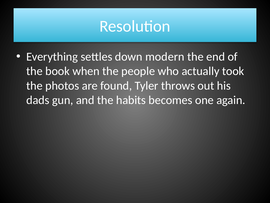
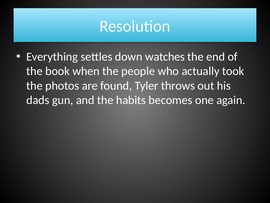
modern: modern -> watches
